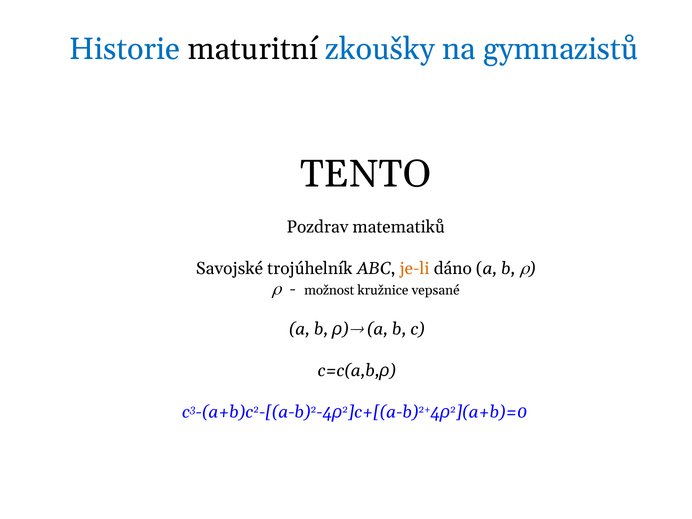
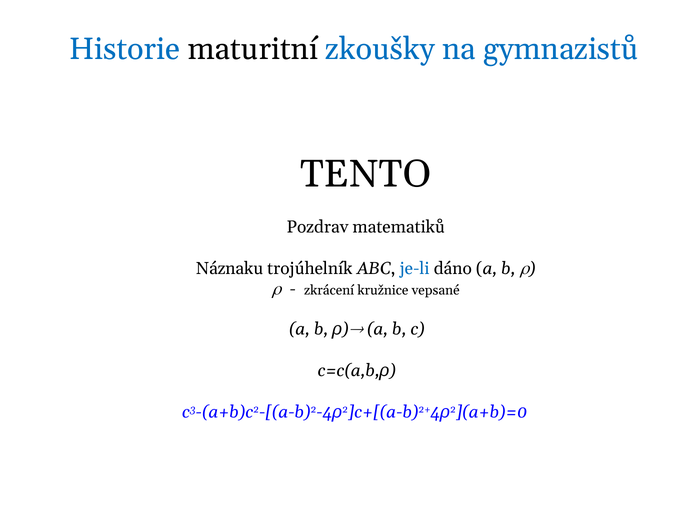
Savojské: Savojské -> Náznaku
je-li colour: orange -> blue
možnost: možnost -> zkrácení
